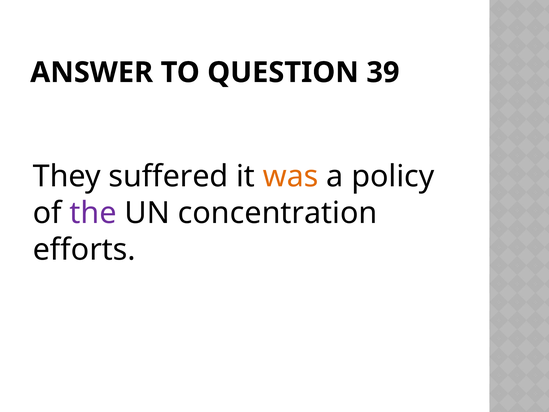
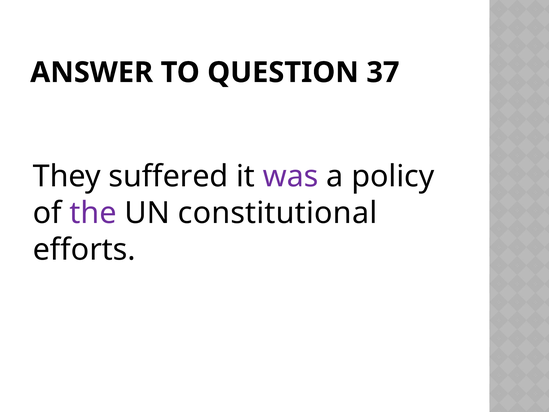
39: 39 -> 37
was colour: orange -> purple
concentration: concentration -> constitutional
